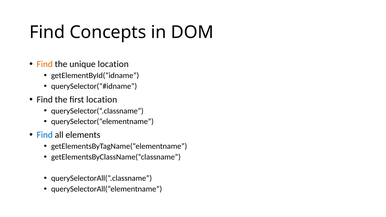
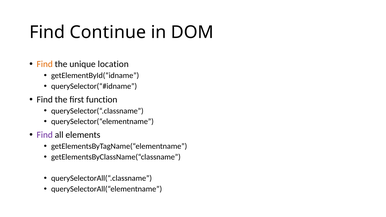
Concepts: Concepts -> Continue
first location: location -> function
Find at (45, 135) colour: blue -> purple
